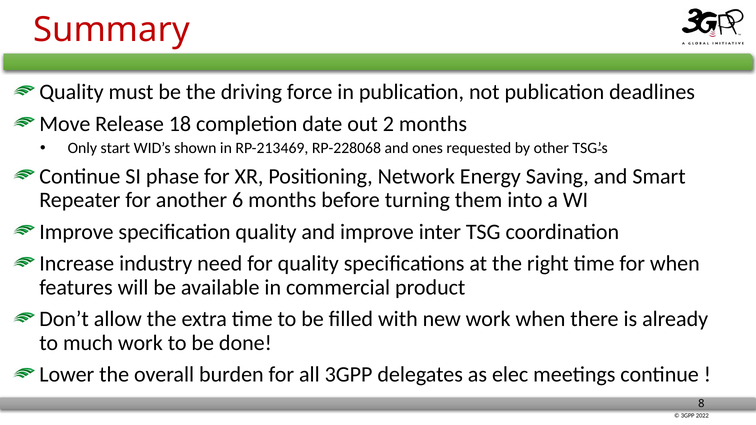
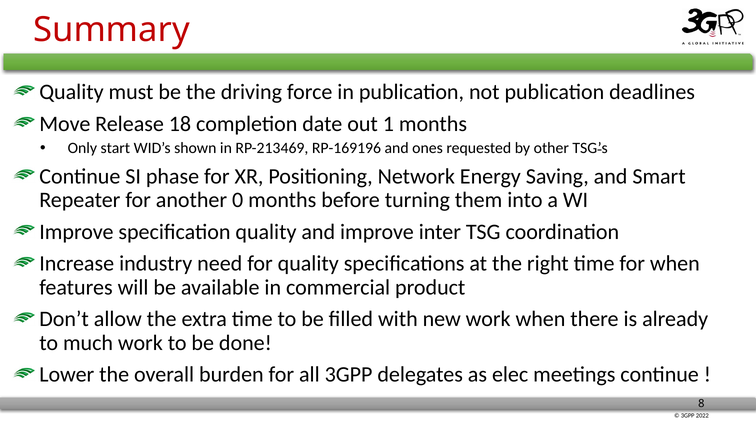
2: 2 -> 1
RP-228068: RP-228068 -> RP-169196
6: 6 -> 0
